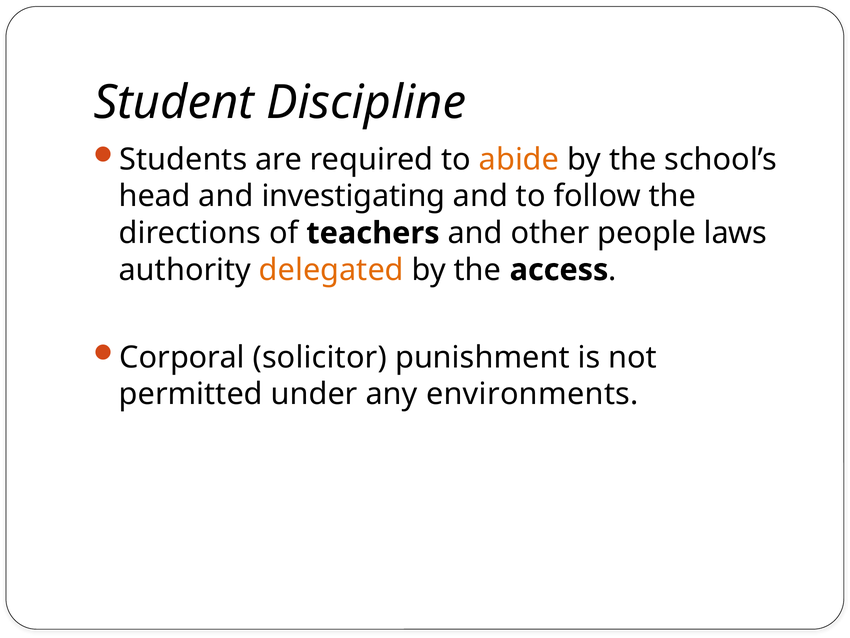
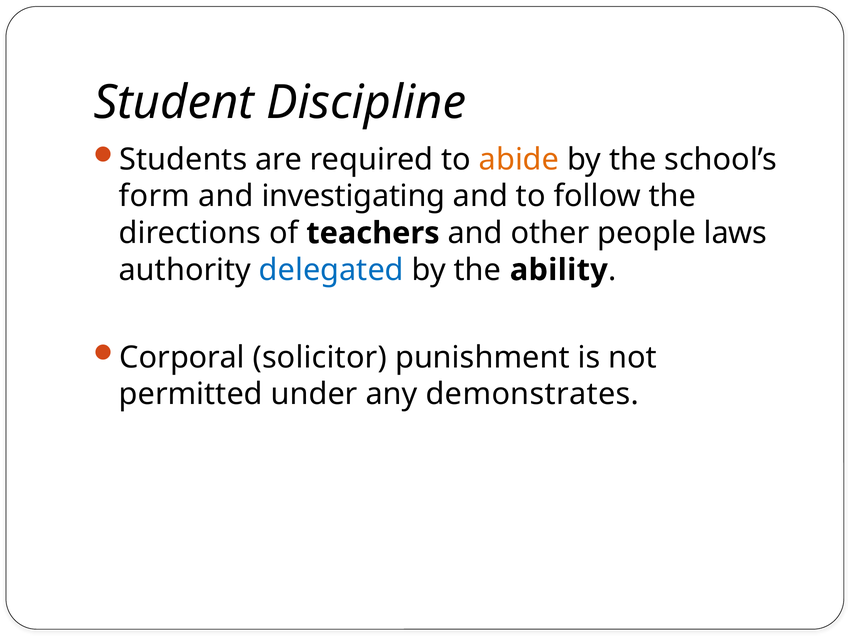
head: head -> form
delegated colour: orange -> blue
access: access -> ability
environments: environments -> demonstrates
